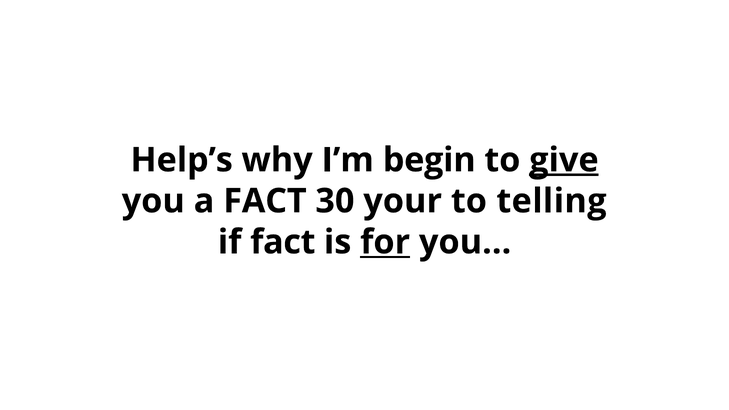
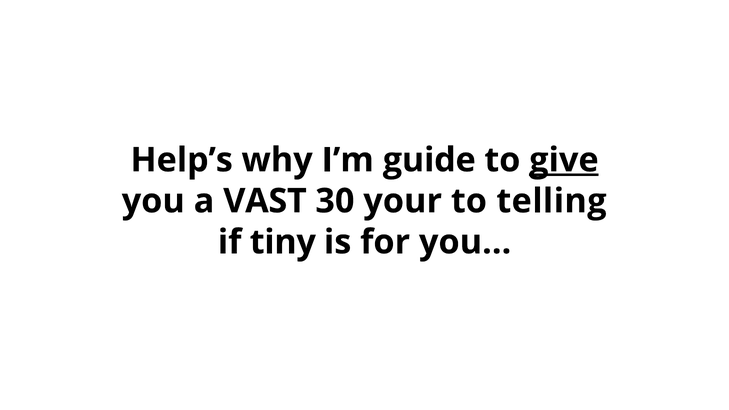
begin: begin -> guide
a FACT: FACT -> VAST
if fact: fact -> tiny
for underline: present -> none
